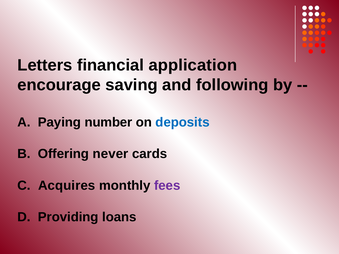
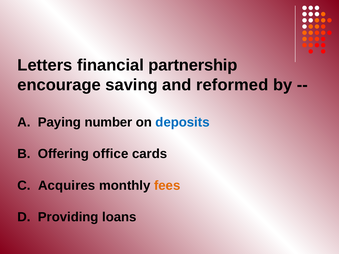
application: application -> partnership
following: following -> reformed
never: never -> office
fees colour: purple -> orange
